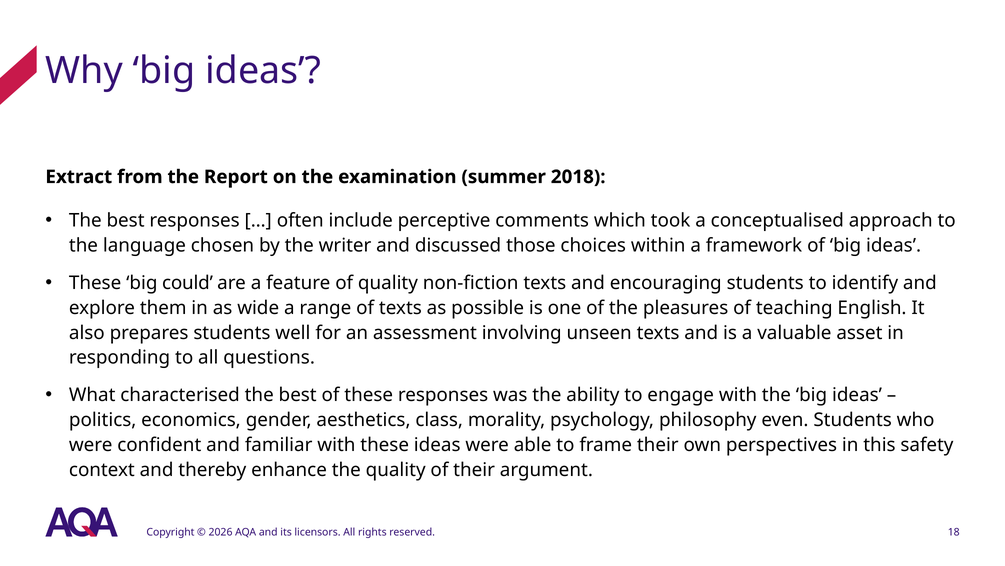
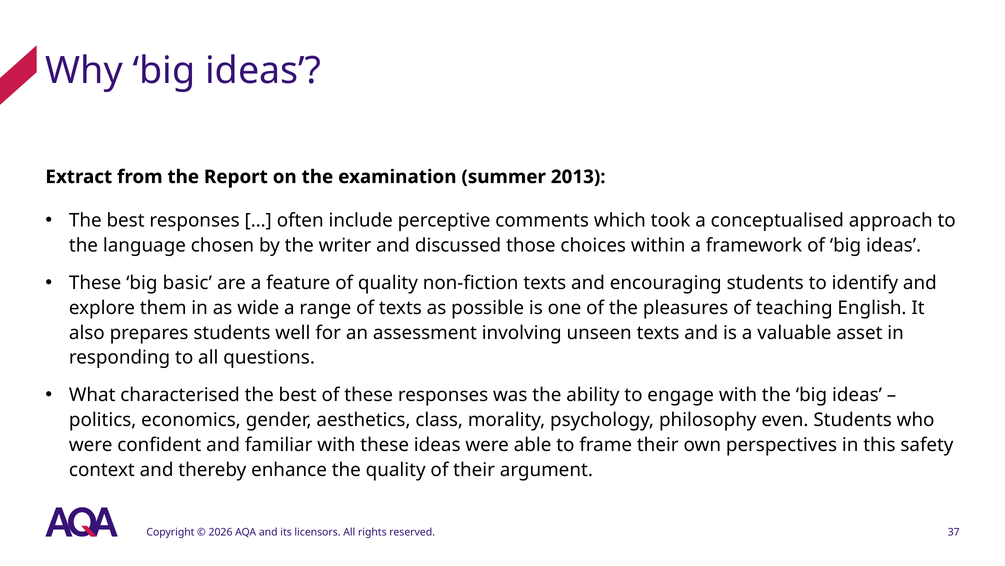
2018: 2018 -> 2013
could: could -> basic
18: 18 -> 37
